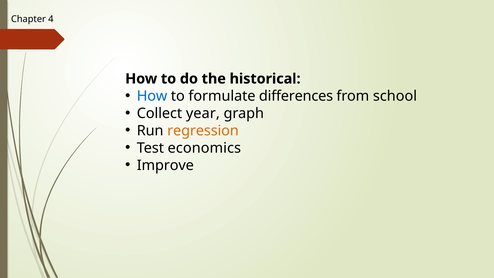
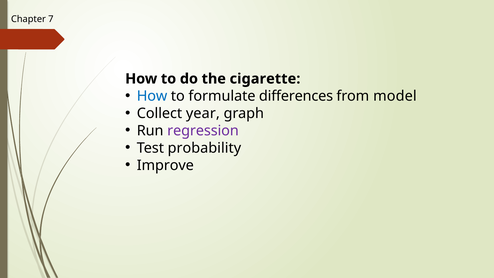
4: 4 -> 7
historical: historical -> cigarette
school: school -> model
regression colour: orange -> purple
economics: economics -> probability
